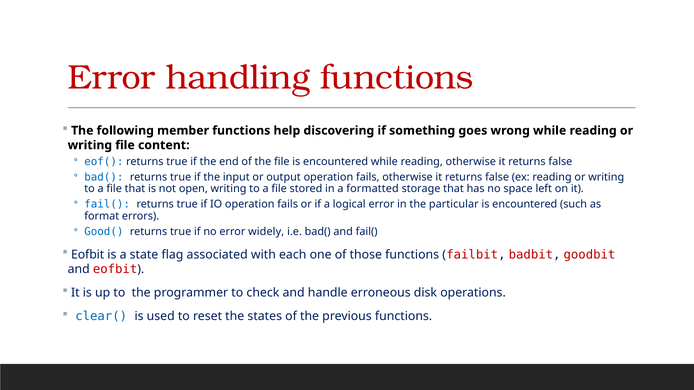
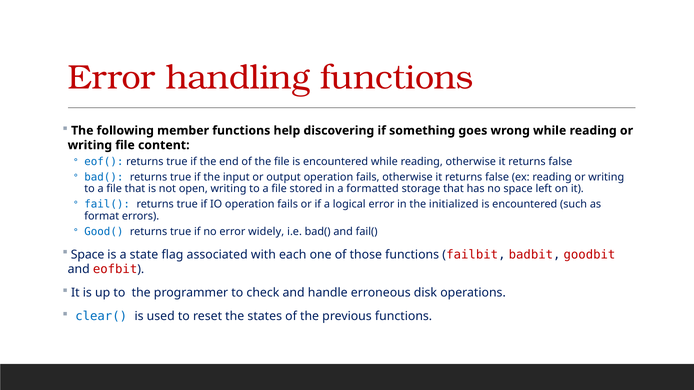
particular: particular -> initialized
Eofbit at (88, 255): Eofbit -> Space
